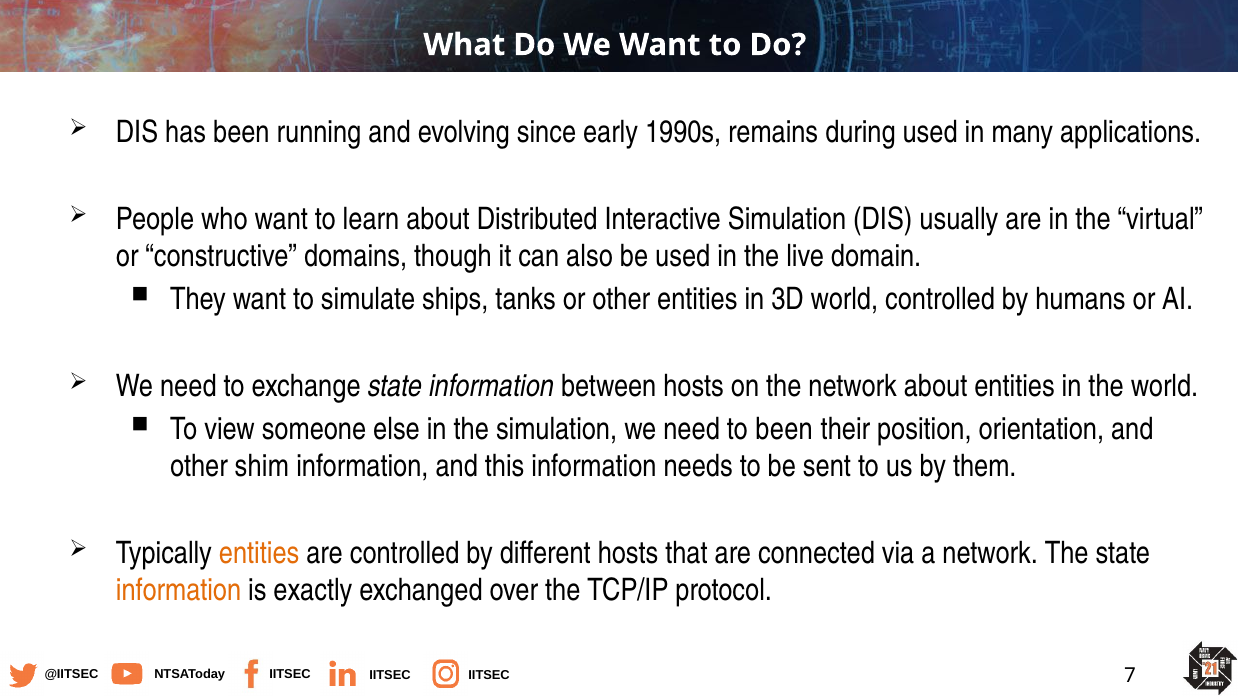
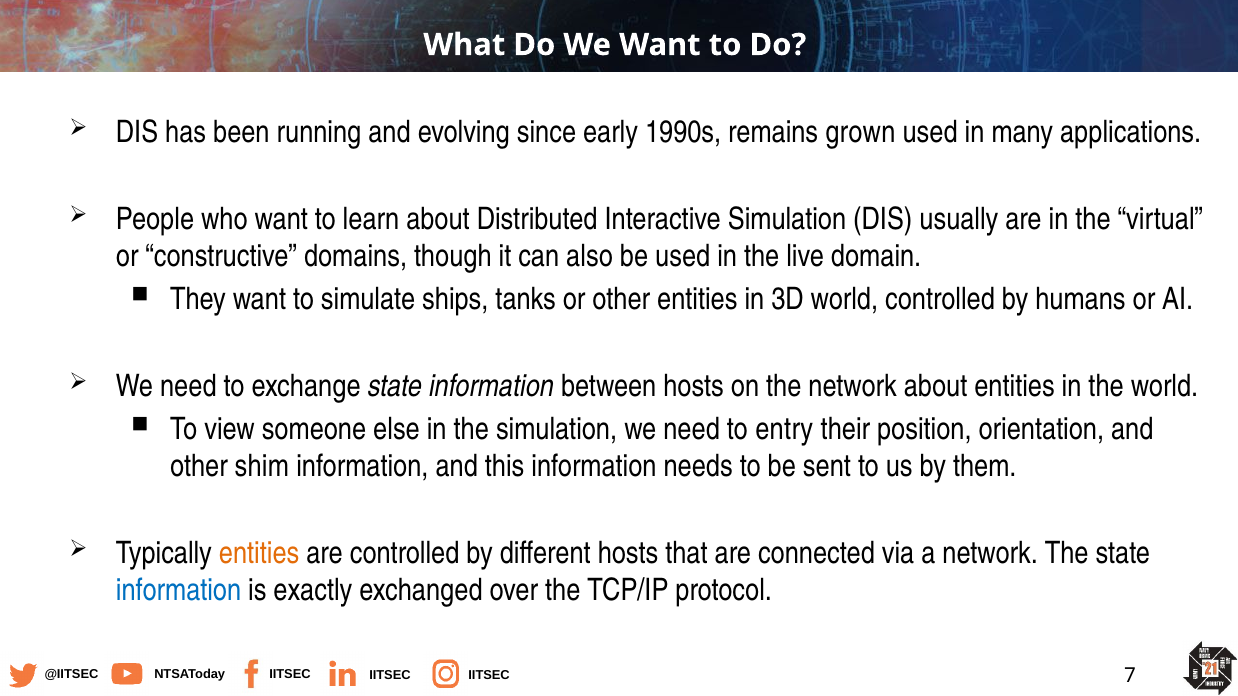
during: during -> grown
to been: been -> entry
information at (179, 590) colour: orange -> blue
